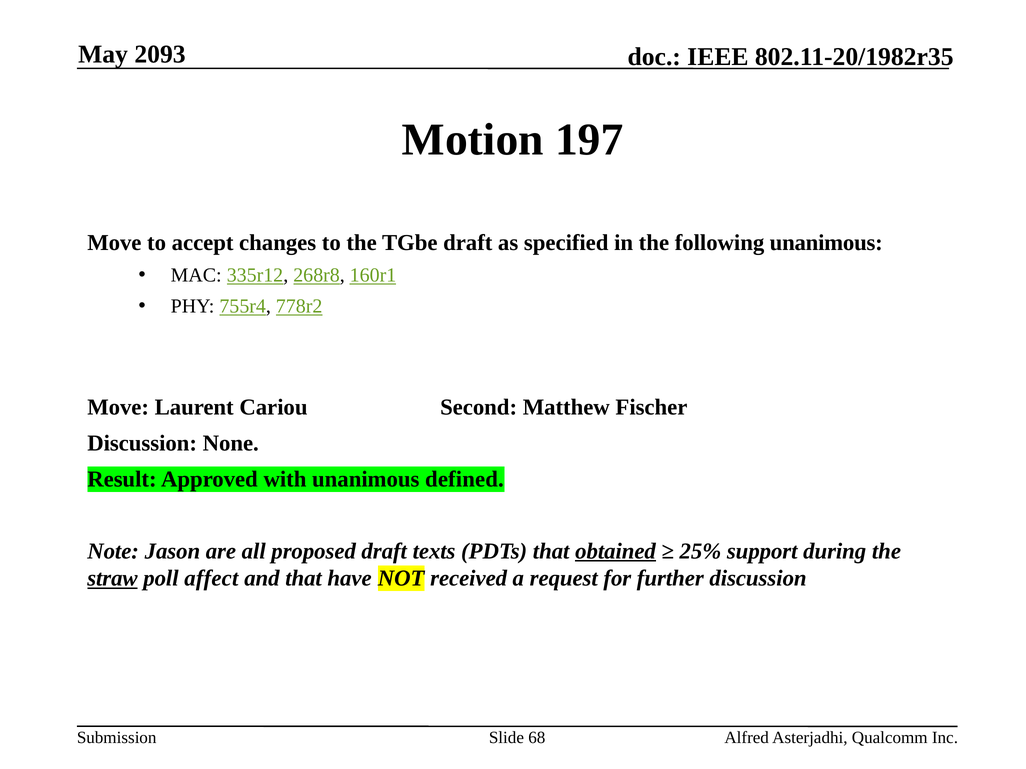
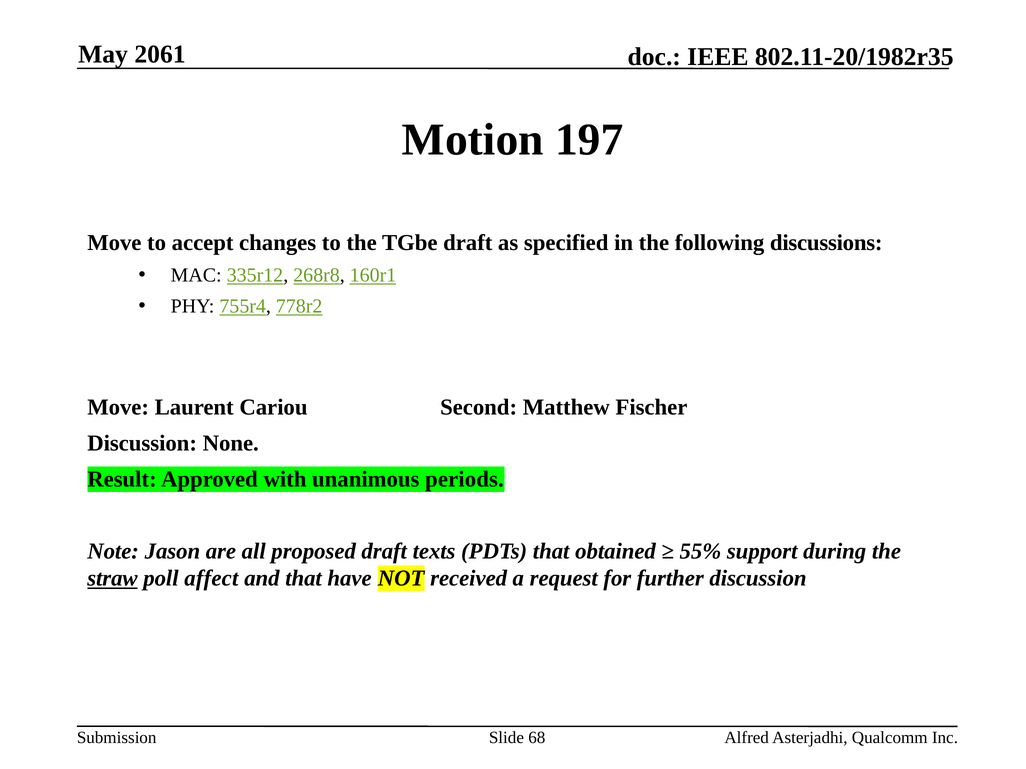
2093: 2093 -> 2061
following unanimous: unanimous -> discussions
defined: defined -> periods
obtained underline: present -> none
25%: 25% -> 55%
